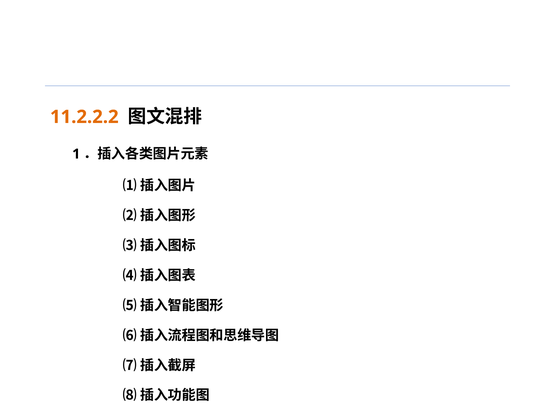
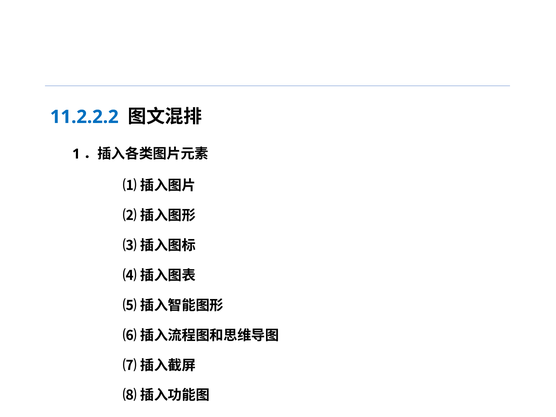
11.2.2.2 colour: orange -> blue
